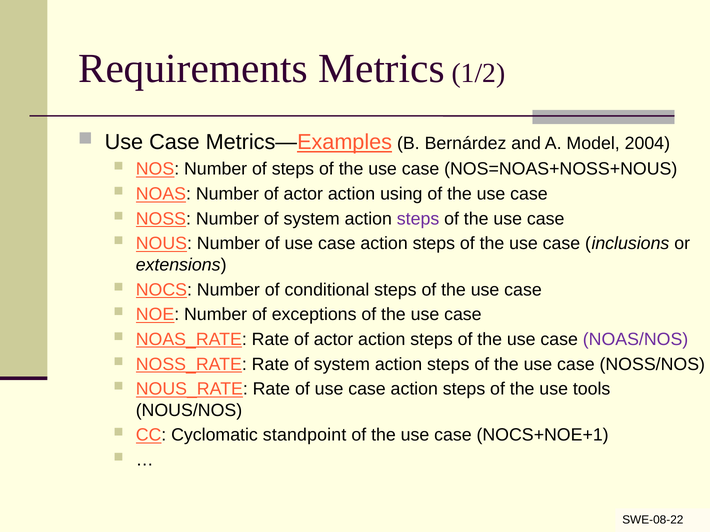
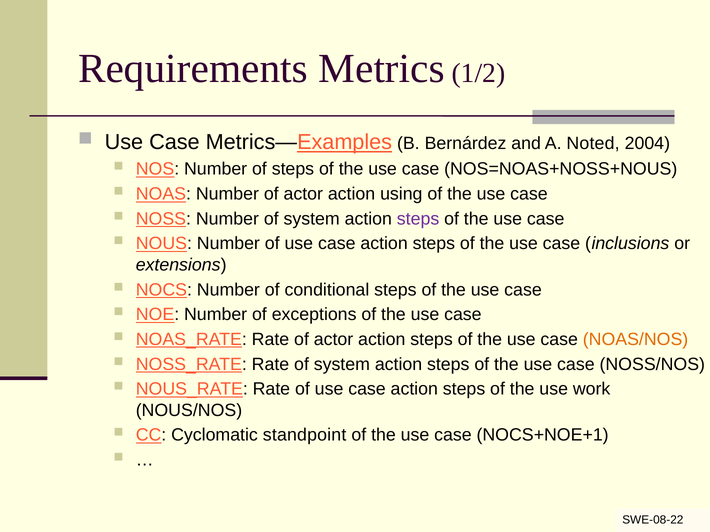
Model: Model -> Noted
NOAS/NOS colour: purple -> orange
tools: tools -> work
